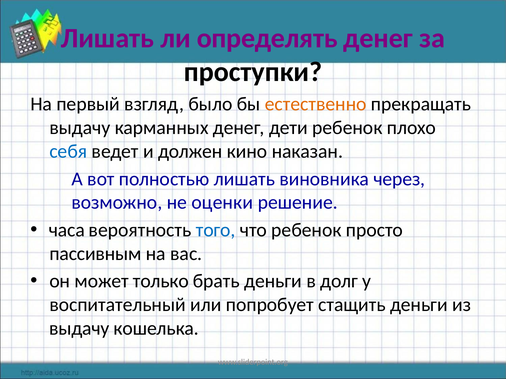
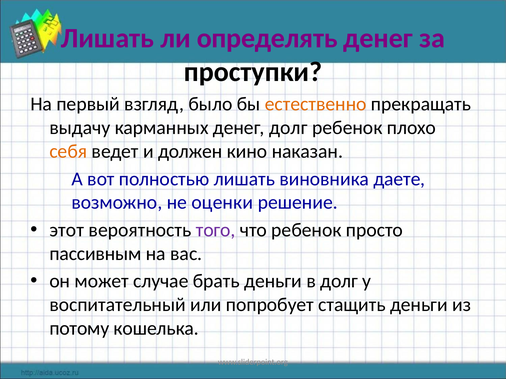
денег дети: дети -> долг
себя colour: blue -> orange
через: через -> даете
часа: часа -> этот
того colour: blue -> purple
только: только -> случае
выдачу at (79, 329): выдачу -> потому
